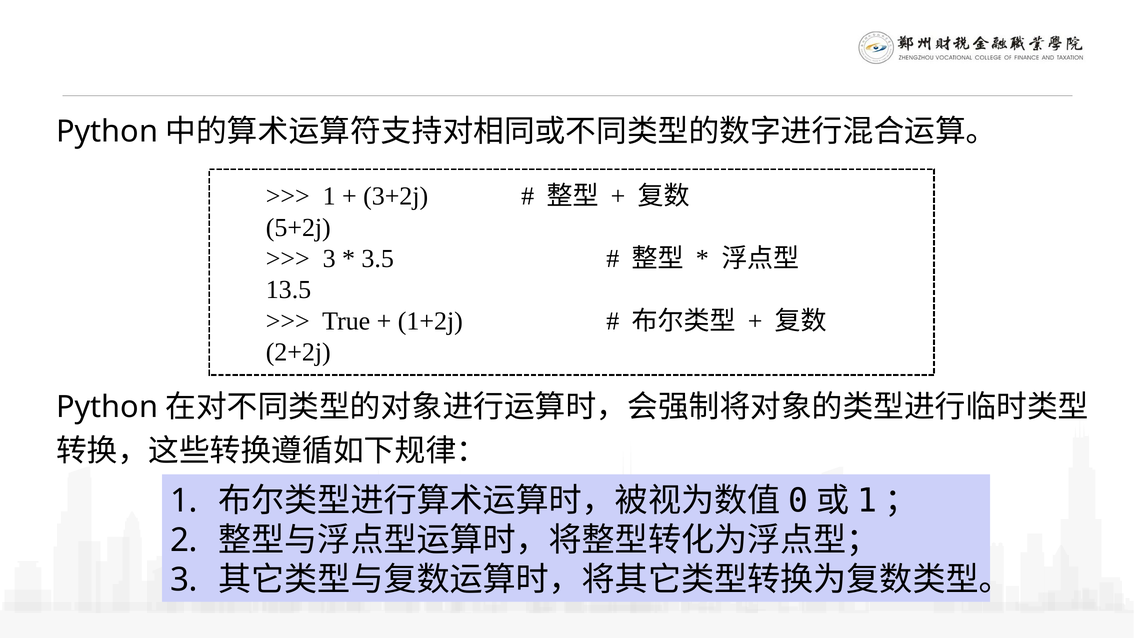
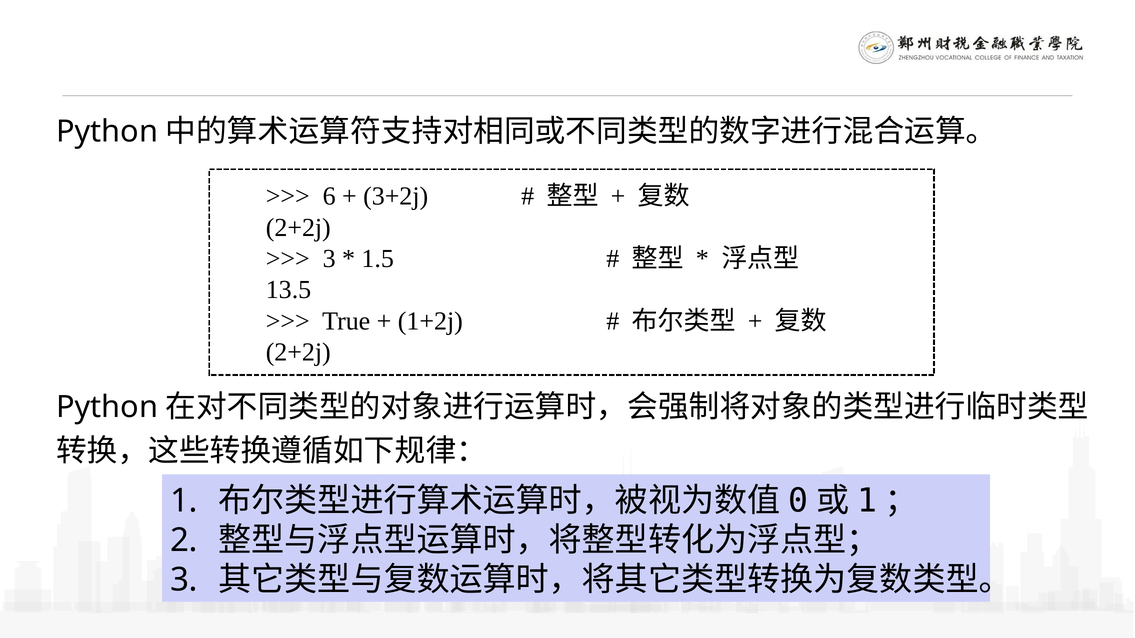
1 at (329, 196): 1 -> 6
5+2j at (298, 228): 5+2j -> 2+2j
3.5: 3.5 -> 1.5
